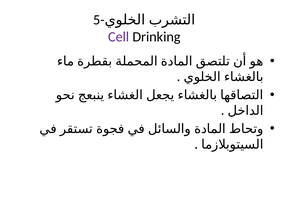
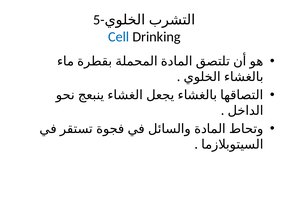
Cell colour: purple -> blue
